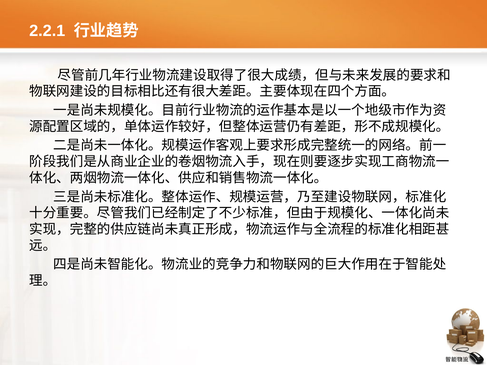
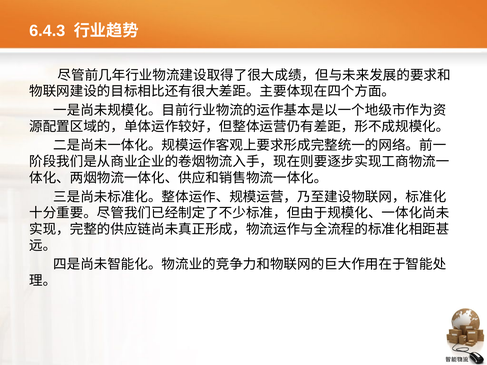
2.2.1: 2.2.1 -> 6.4.3
